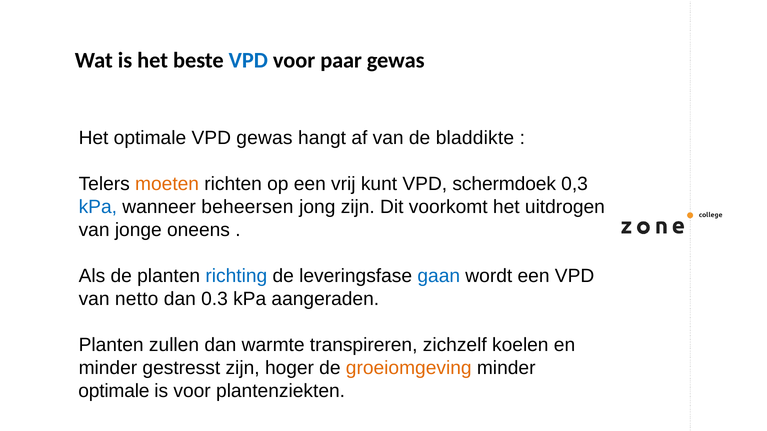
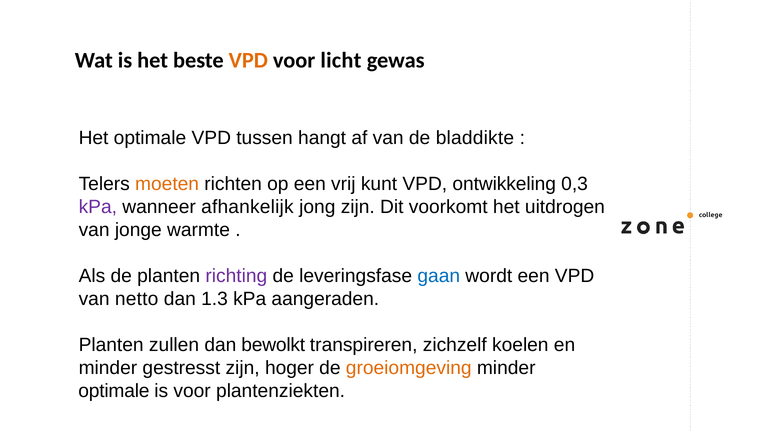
VPD at (248, 60) colour: blue -> orange
paar: paar -> licht
VPD gewas: gewas -> tussen
schermdoek: schermdoek -> ontwikkeling
kPa at (98, 207) colour: blue -> purple
beheersen: beheersen -> afhankelijk
oneens: oneens -> warmte
richting colour: blue -> purple
0.3: 0.3 -> 1.3
warmte: warmte -> bewolkt
